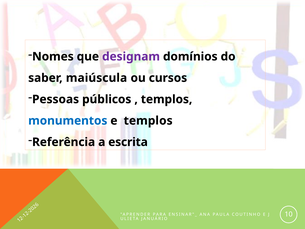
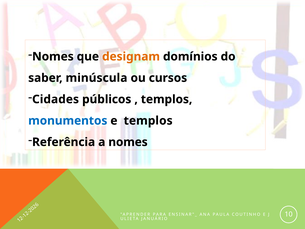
designam colour: purple -> orange
maiúscula: maiúscula -> minúscula
Pessoas: Pessoas -> Cidades
a escrita: escrita -> nomes
